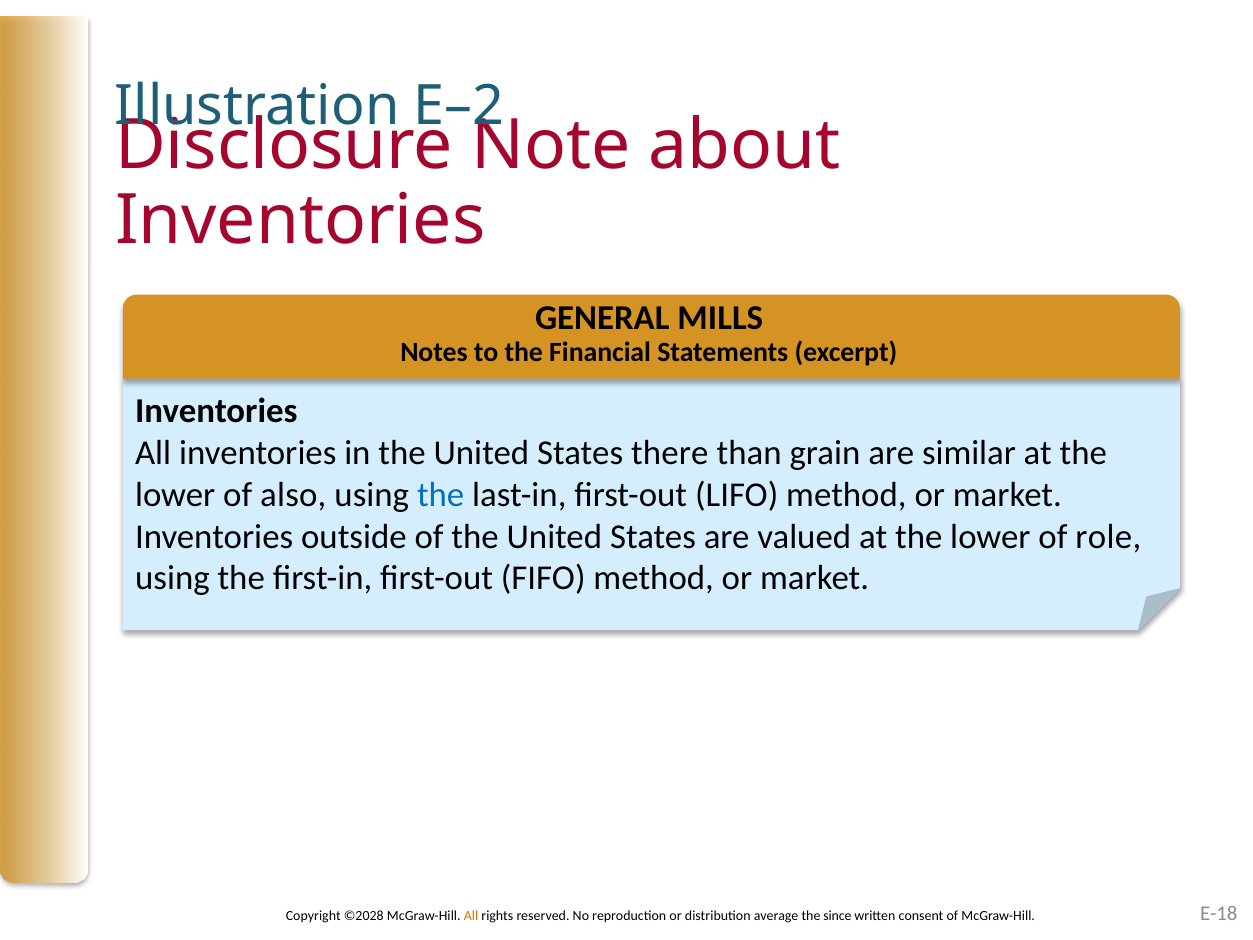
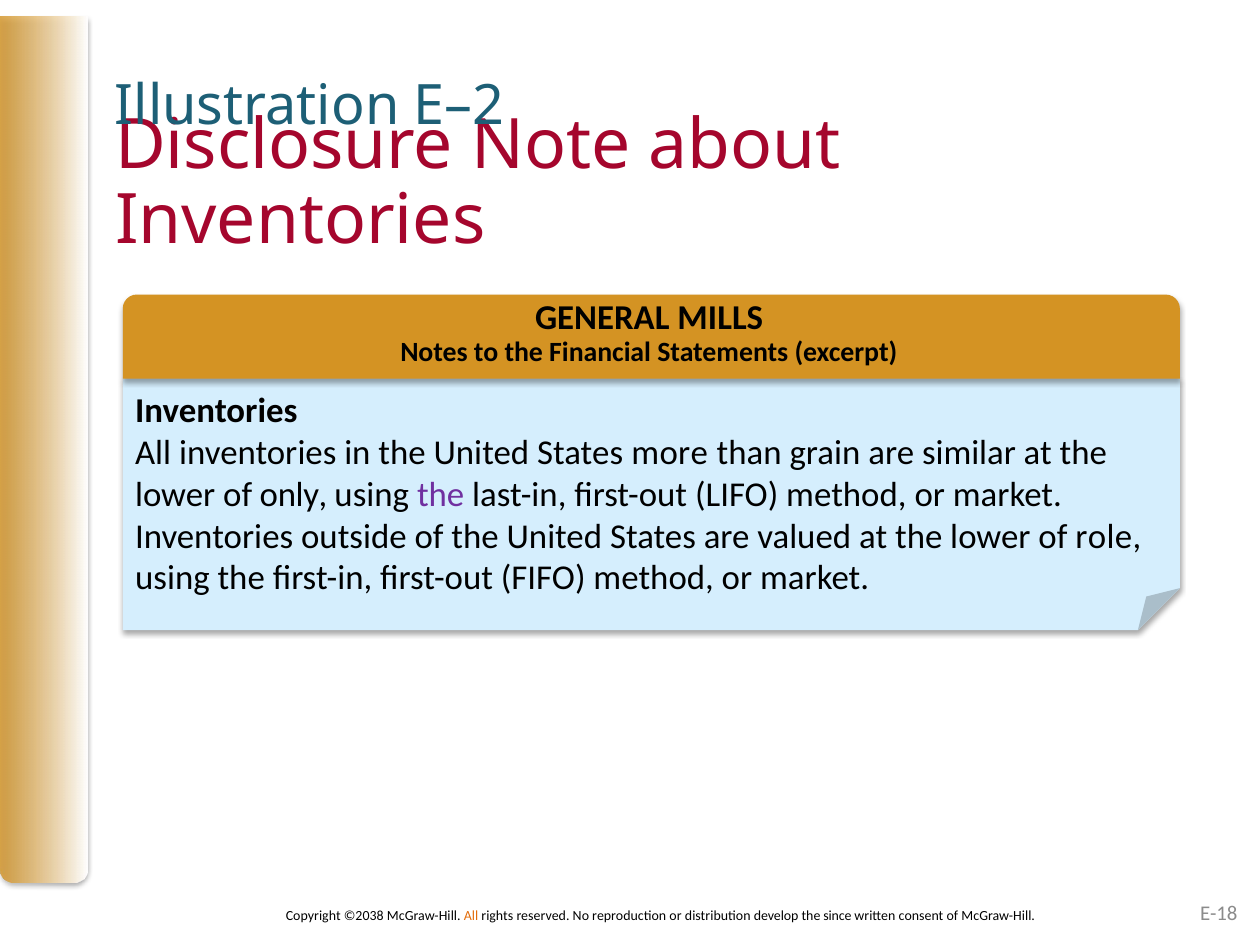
there: there -> more
also: also -> only
the at (441, 495) colour: blue -> purple
©2028: ©2028 -> ©2038
average: average -> develop
